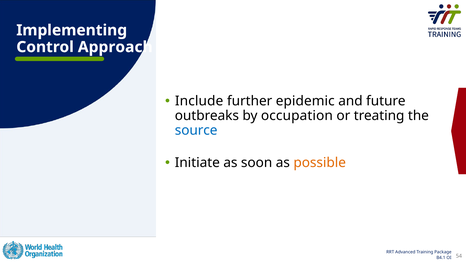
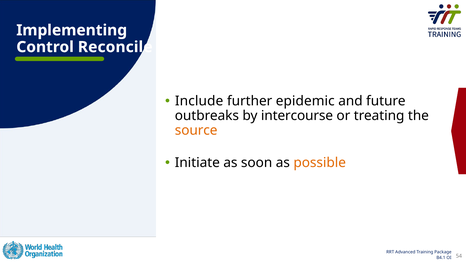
Approach: Approach -> Reconcile
occupation: occupation -> intercourse
source colour: blue -> orange
